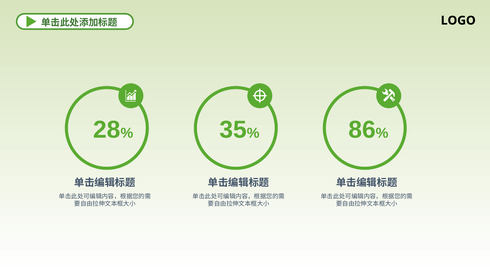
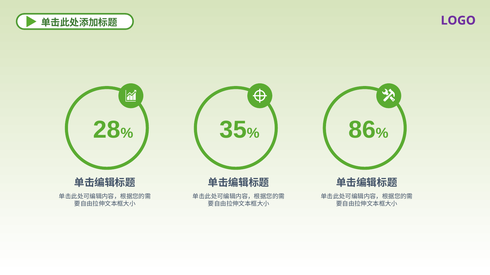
LOGO colour: black -> purple
